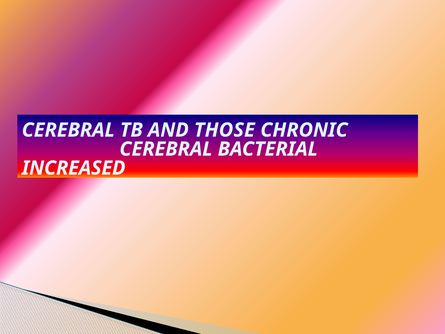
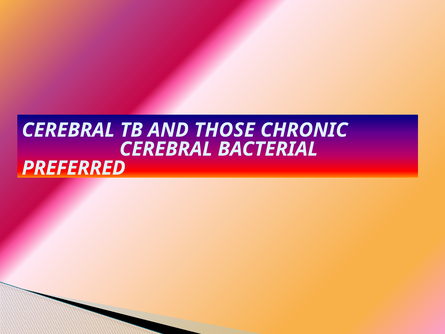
INCREASED: INCREASED -> PREFERRED
